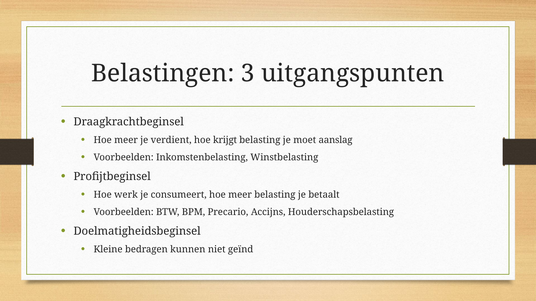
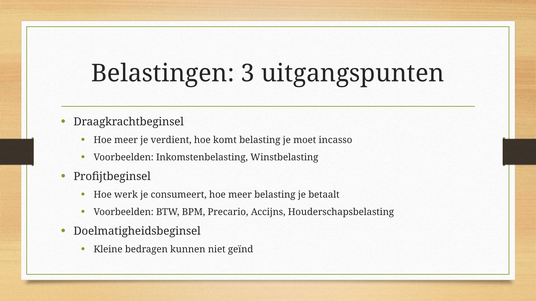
krijgt: krijgt -> komt
aanslag: aanslag -> incasso
